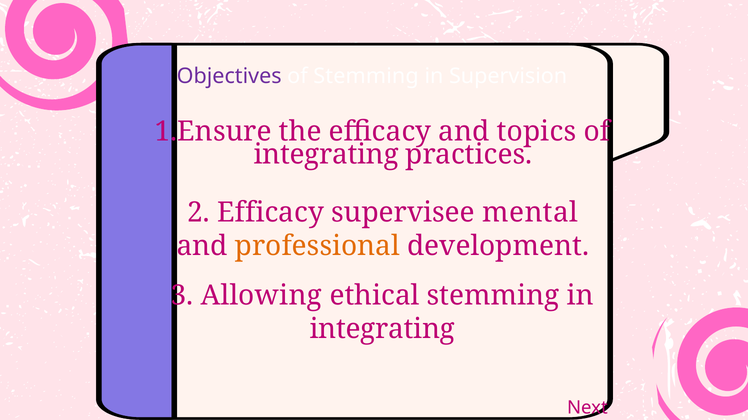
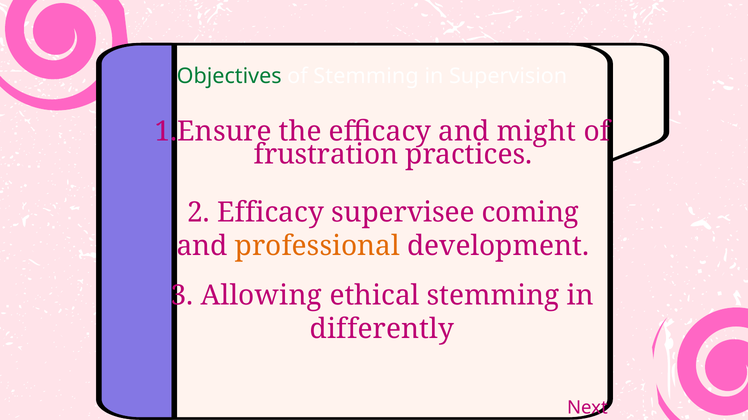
Objectives colour: purple -> green
topics: topics -> might
integrating at (326, 155): integrating -> frustration
mental: mental -> coming
integrating at (382, 330): integrating -> differently
